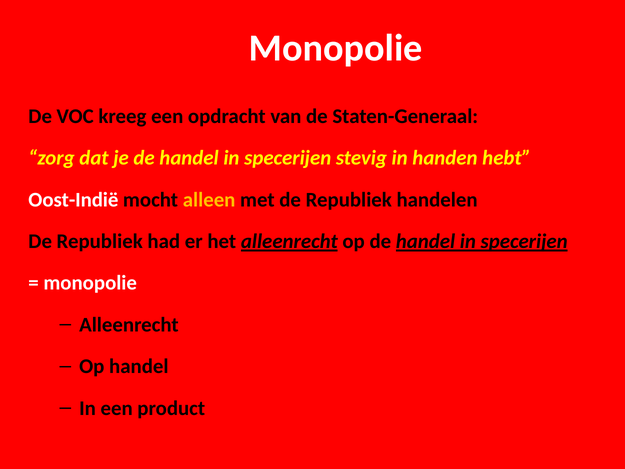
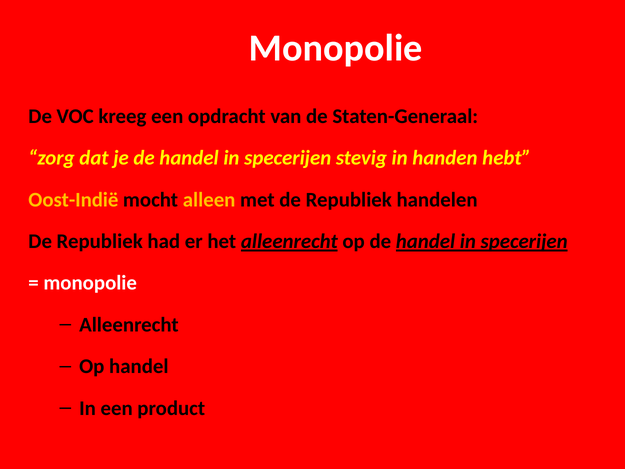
Oost-Indië colour: white -> yellow
